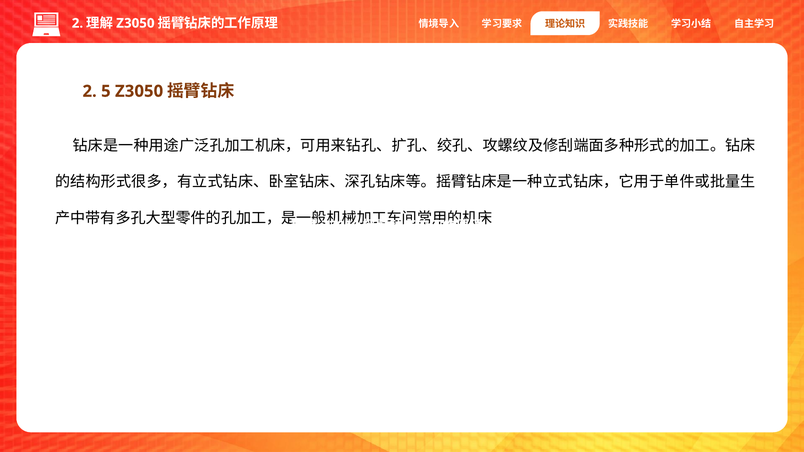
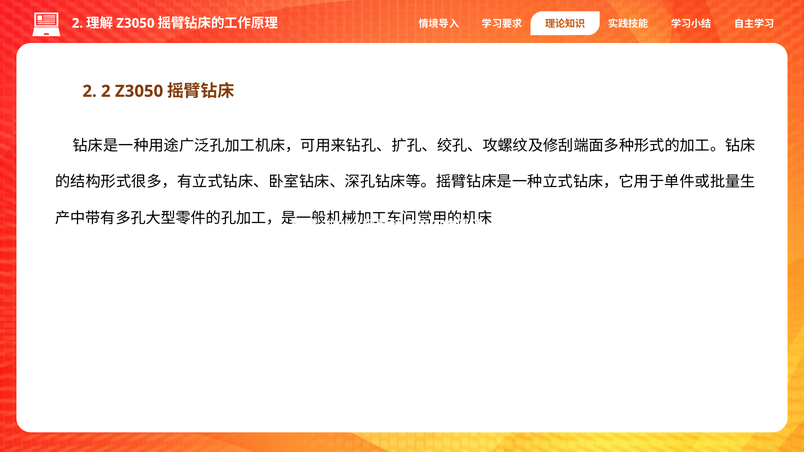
2 5: 5 -> 2
